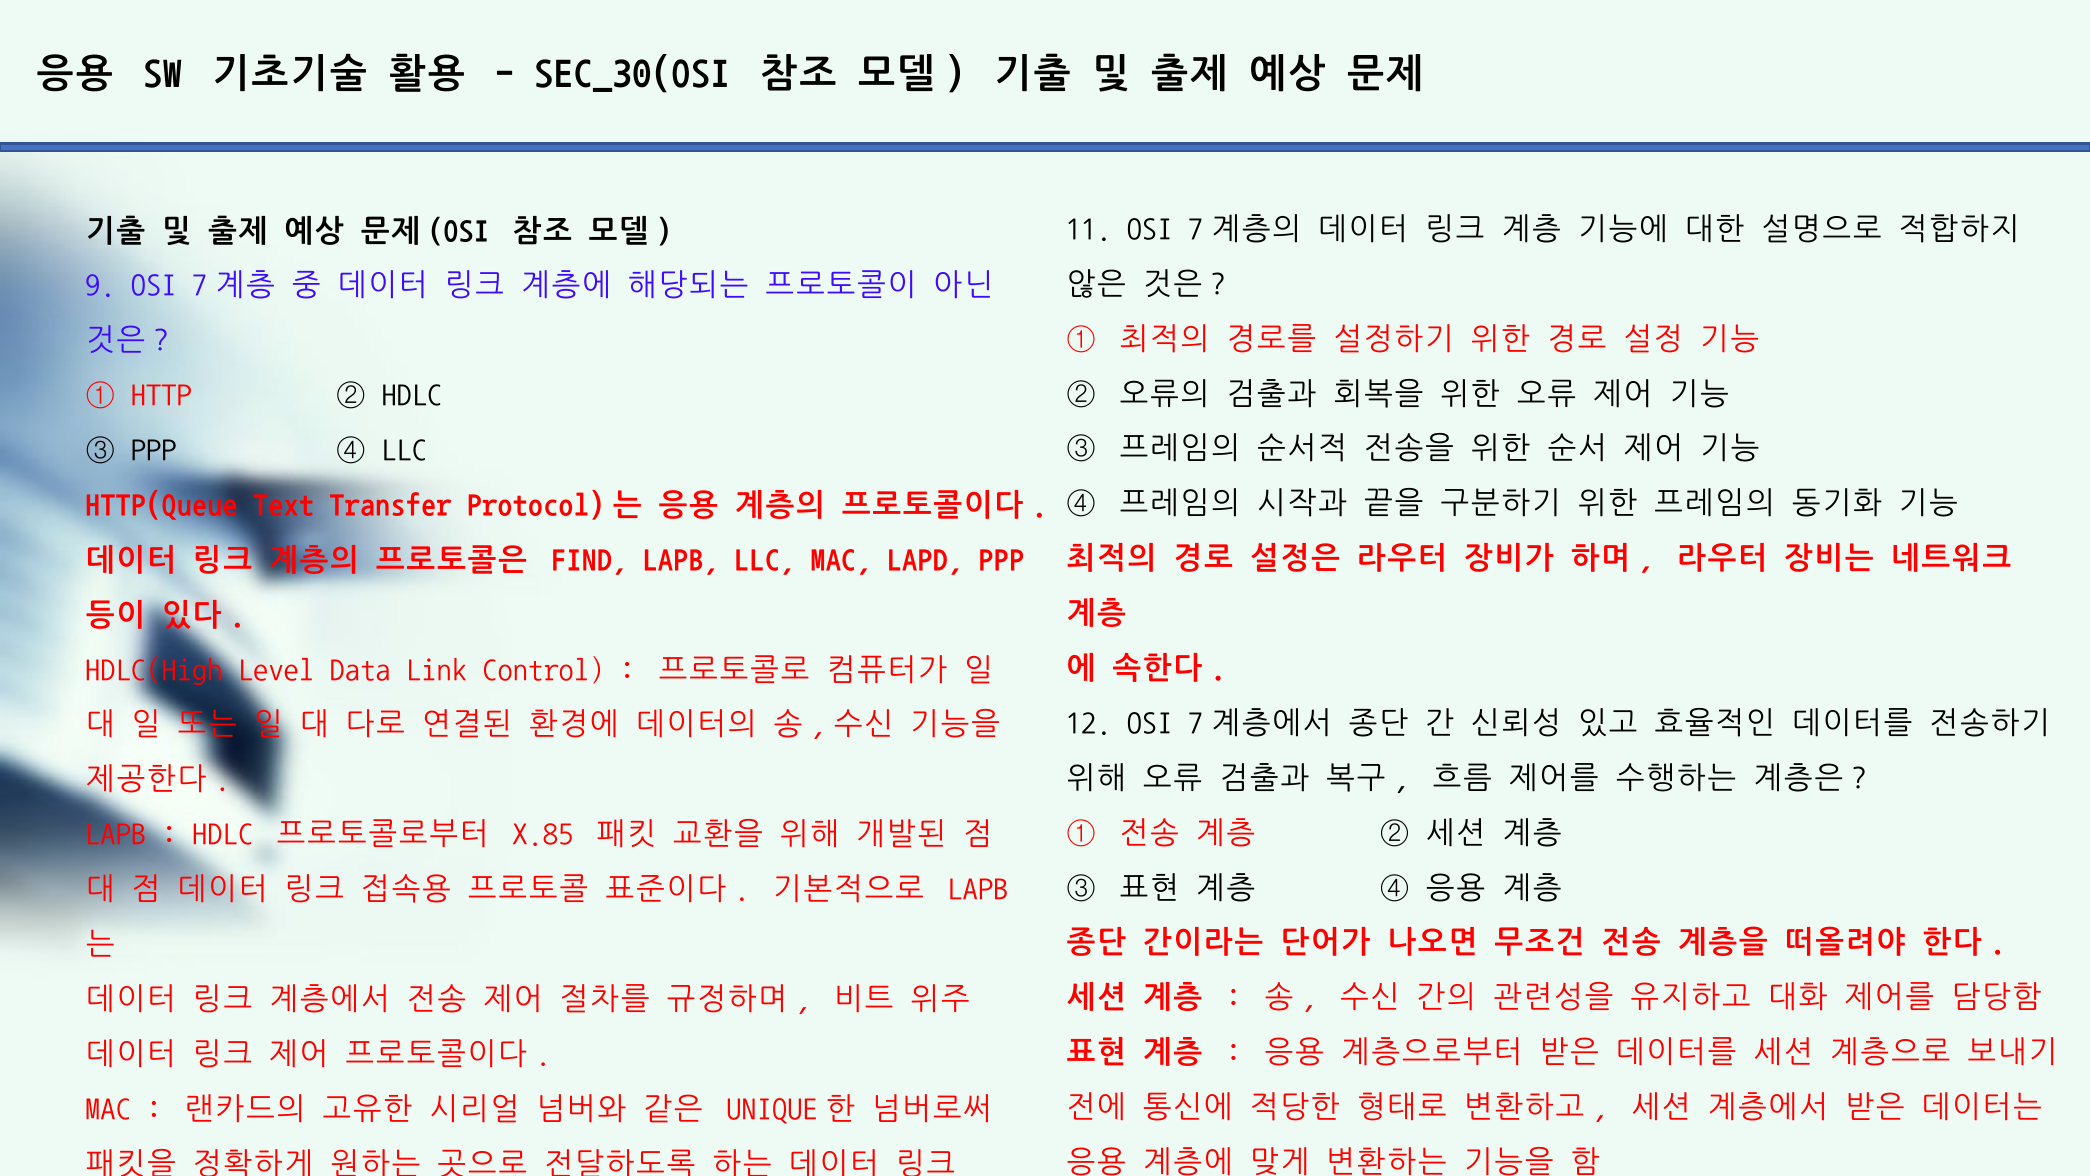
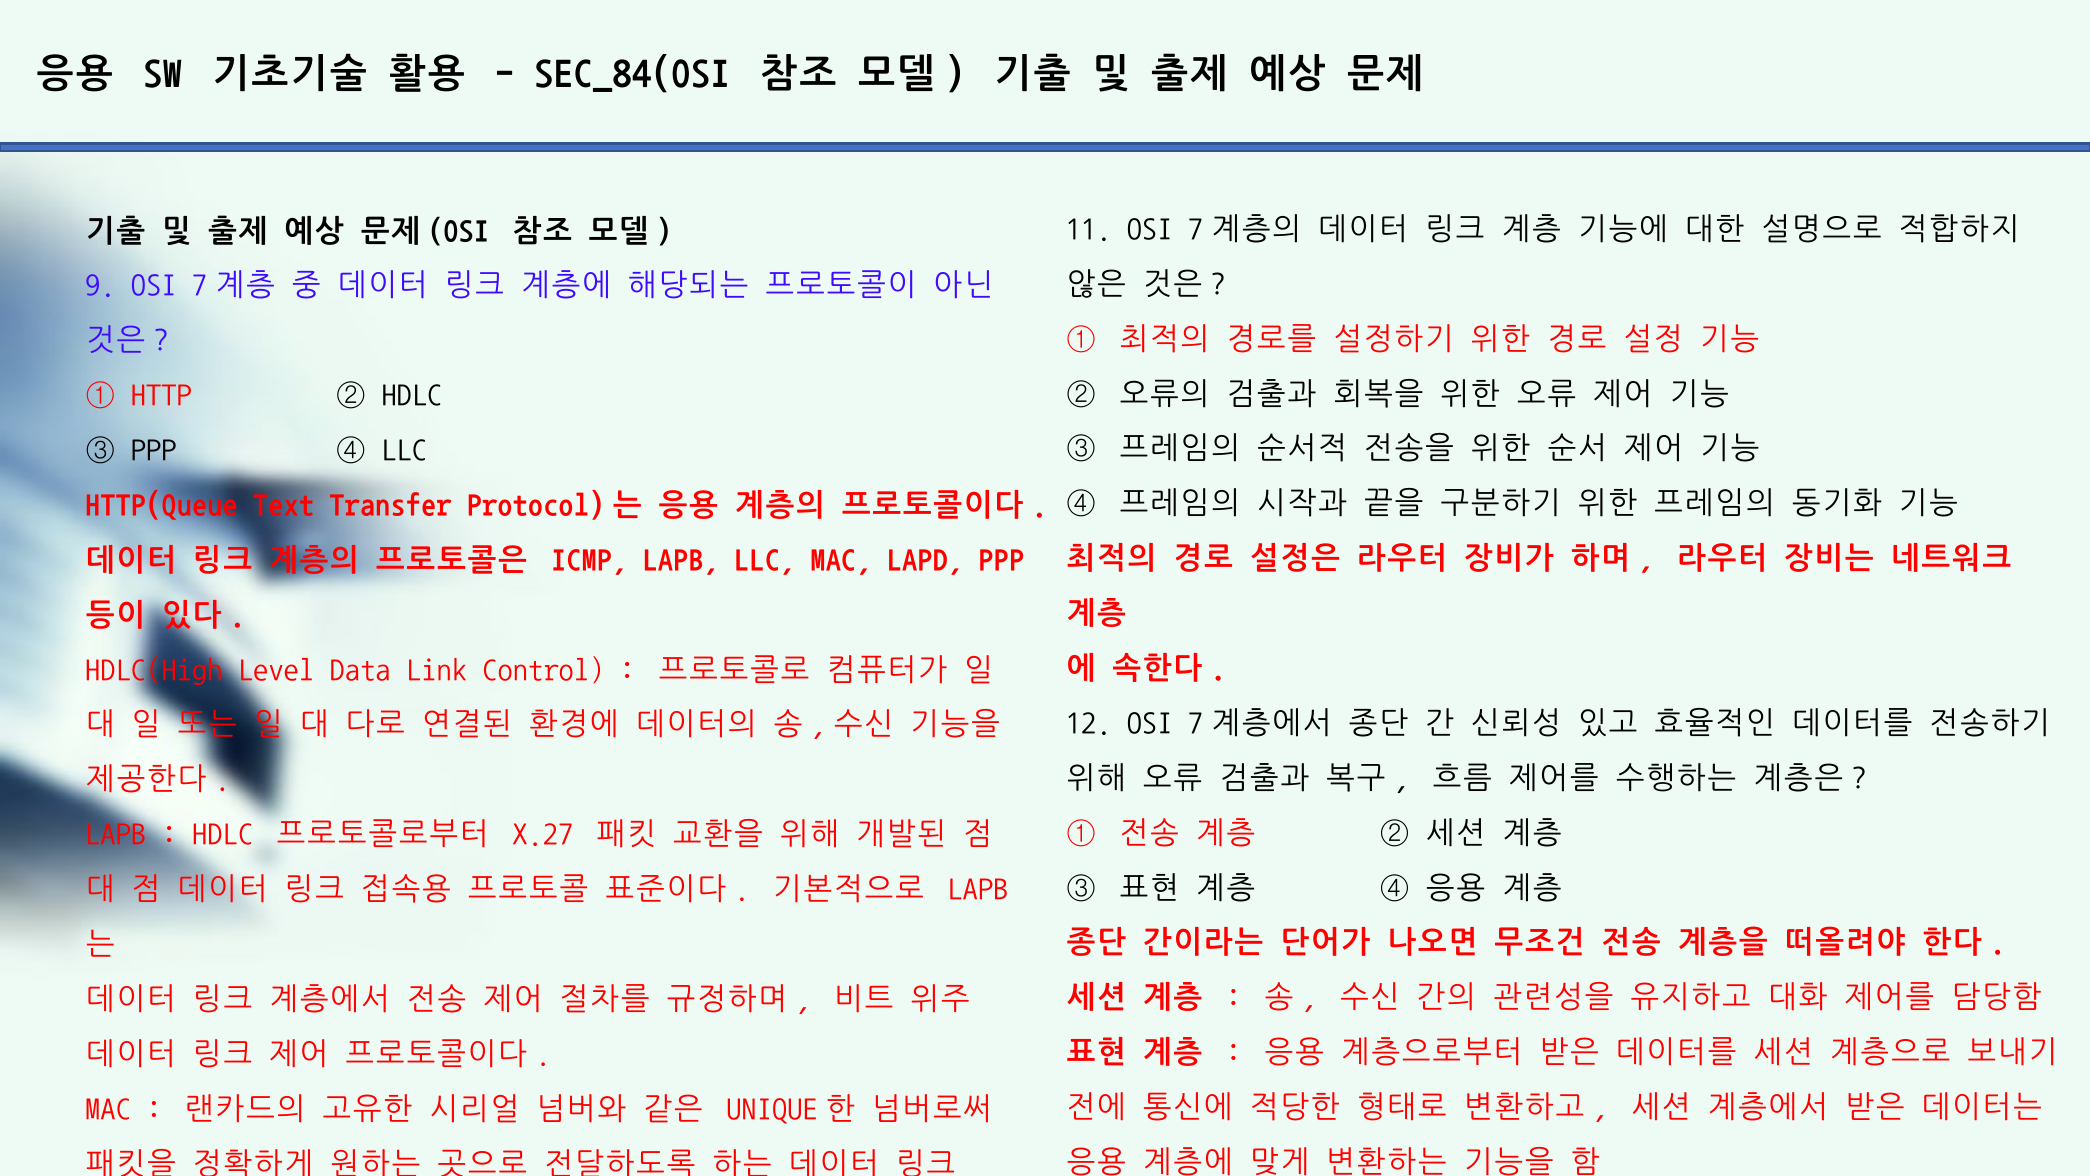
SEC_30(OSI: SEC_30(OSI -> SEC_84(OSI
FIND: FIND -> ICMP
X.85: X.85 -> X.27
